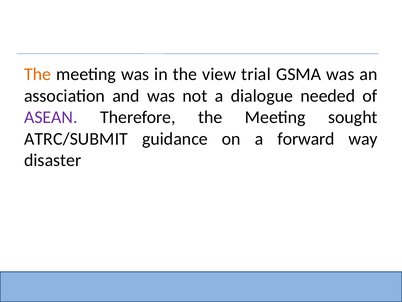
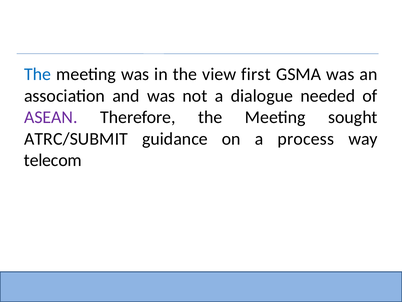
The at (38, 74) colour: orange -> blue
trial: trial -> first
forward: forward -> process
disaster: disaster -> telecom
